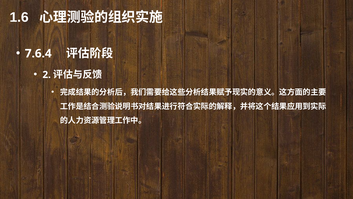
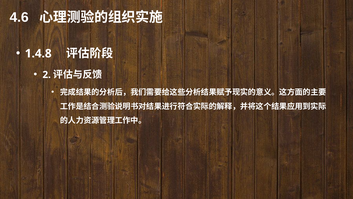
1.6: 1.6 -> 4.6
7.6.4: 7.6.4 -> 1.4.8
